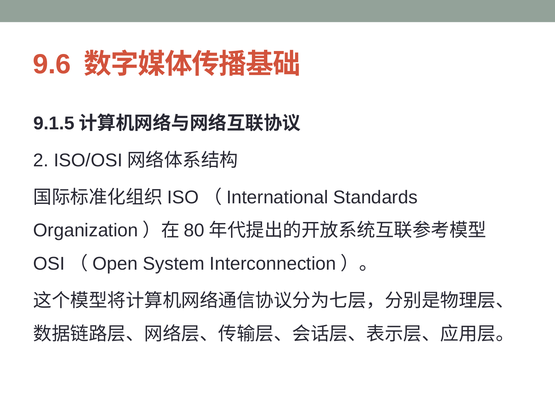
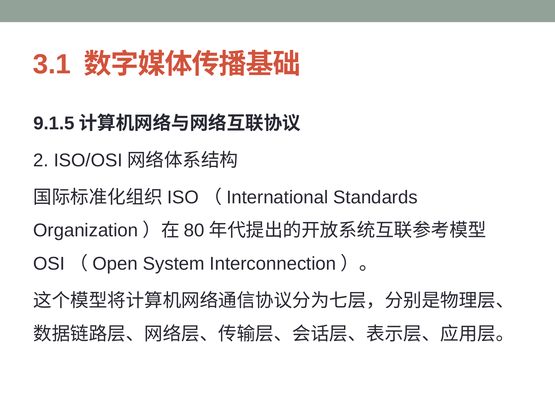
9.6: 9.6 -> 3.1
